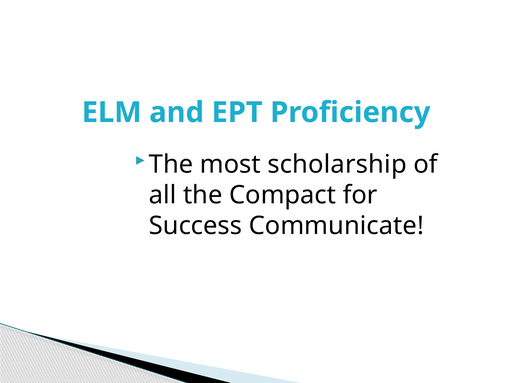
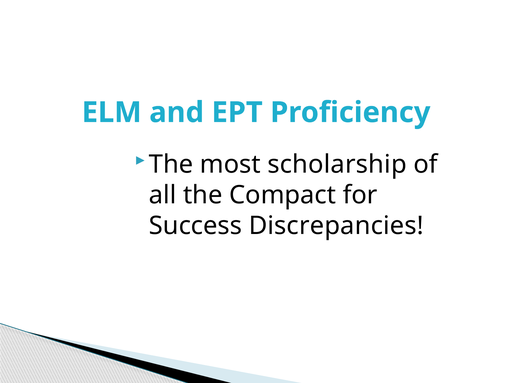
Communicate: Communicate -> Discrepancies
